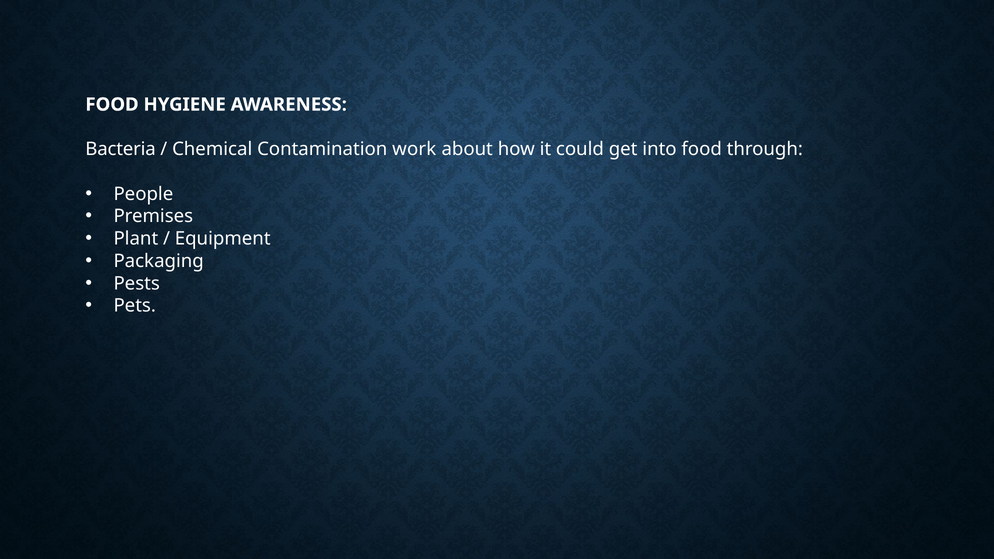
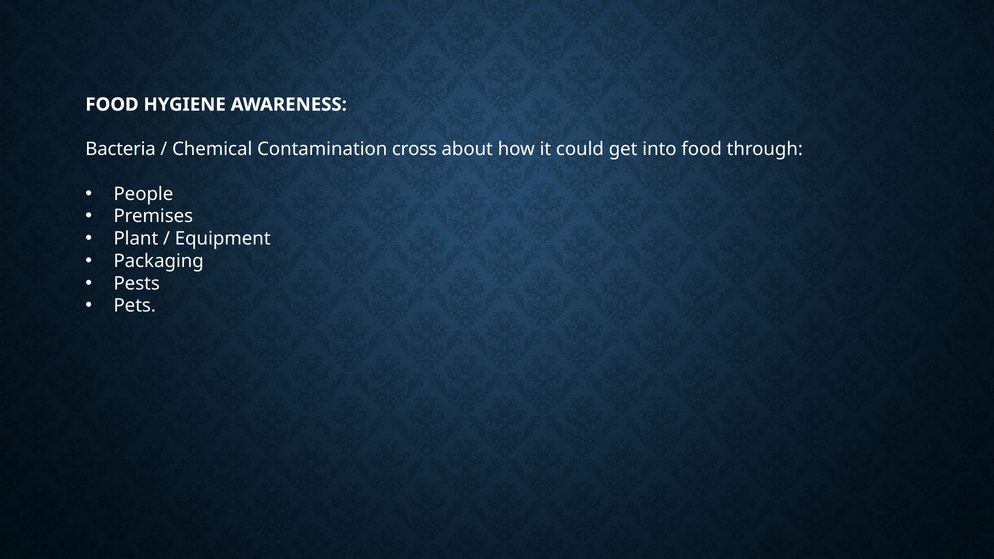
work: work -> cross
